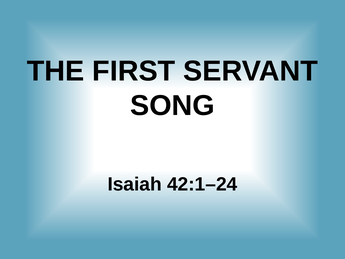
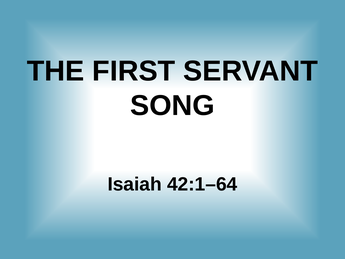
42:1–24: 42:1–24 -> 42:1–64
